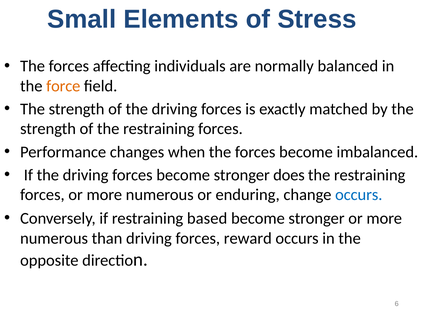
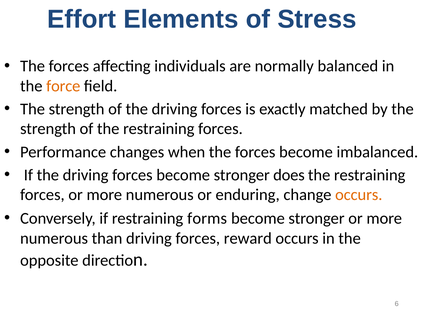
Small: Small -> Effort
occurs at (359, 195) colour: blue -> orange
based: based -> forms
